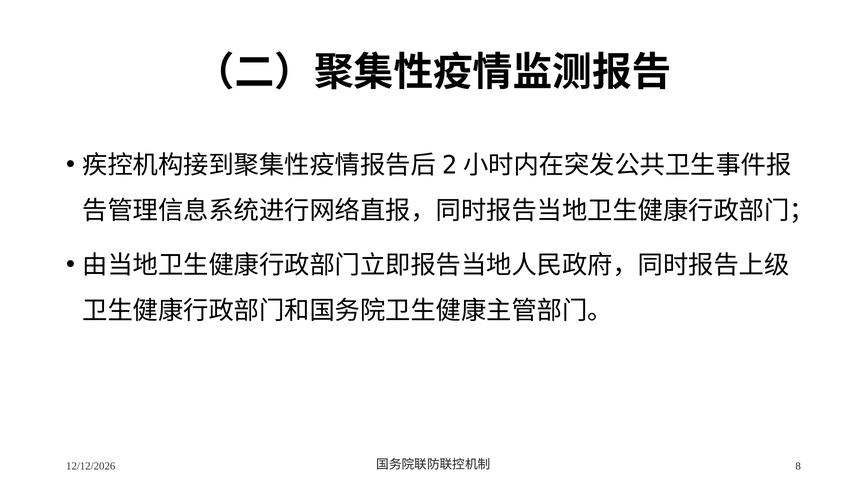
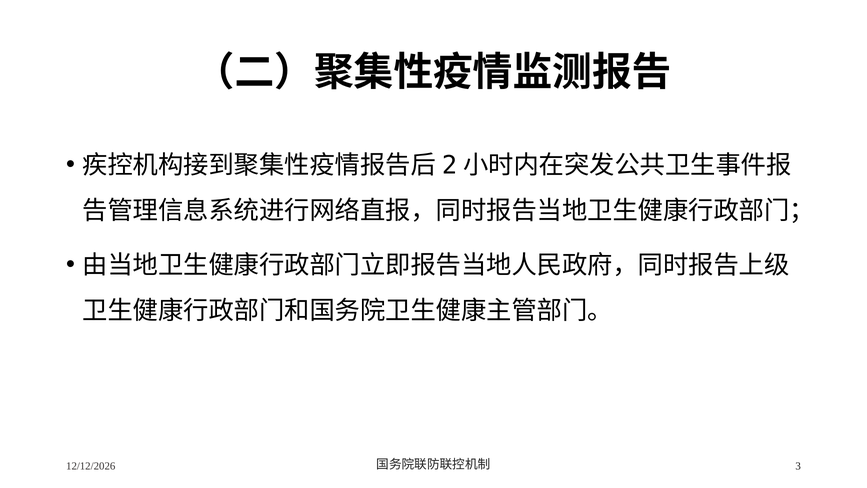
8: 8 -> 3
